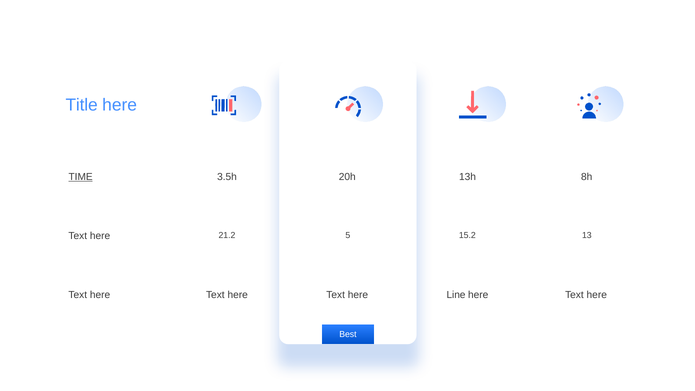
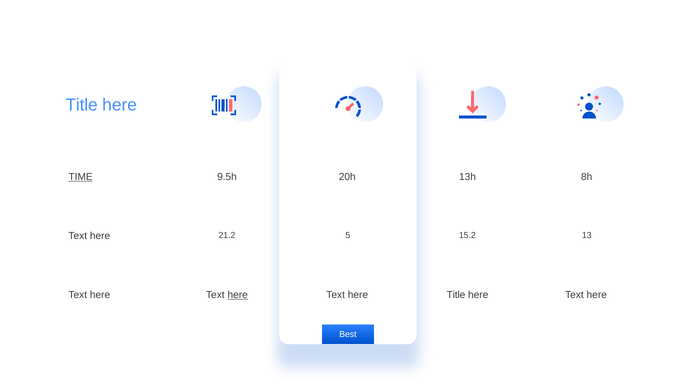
3.5h: 3.5h -> 9.5h
here at (238, 295) underline: none -> present
here Line: Line -> Title
